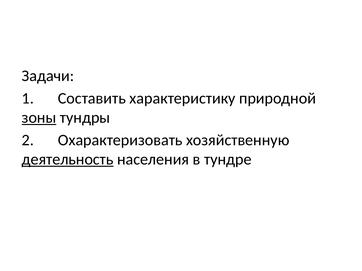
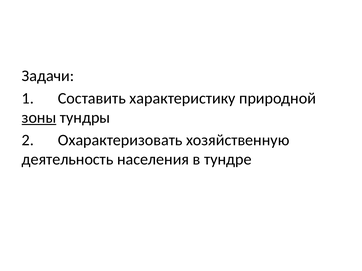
деятельность underline: present -> none
